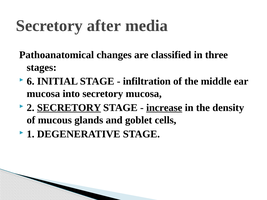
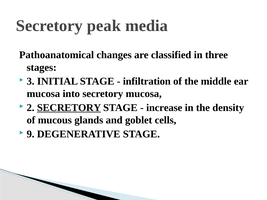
after: after -> peak
6: 6 -> 3
increase underline: present -> none
1: 1 -> 9
